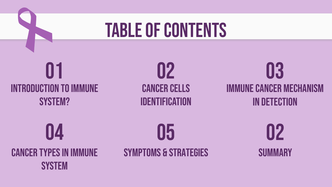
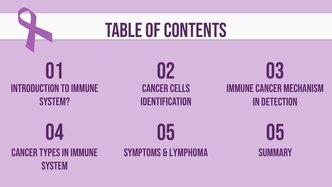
05 02: 02 -> 05
strategies: strategies -> lymphoma
